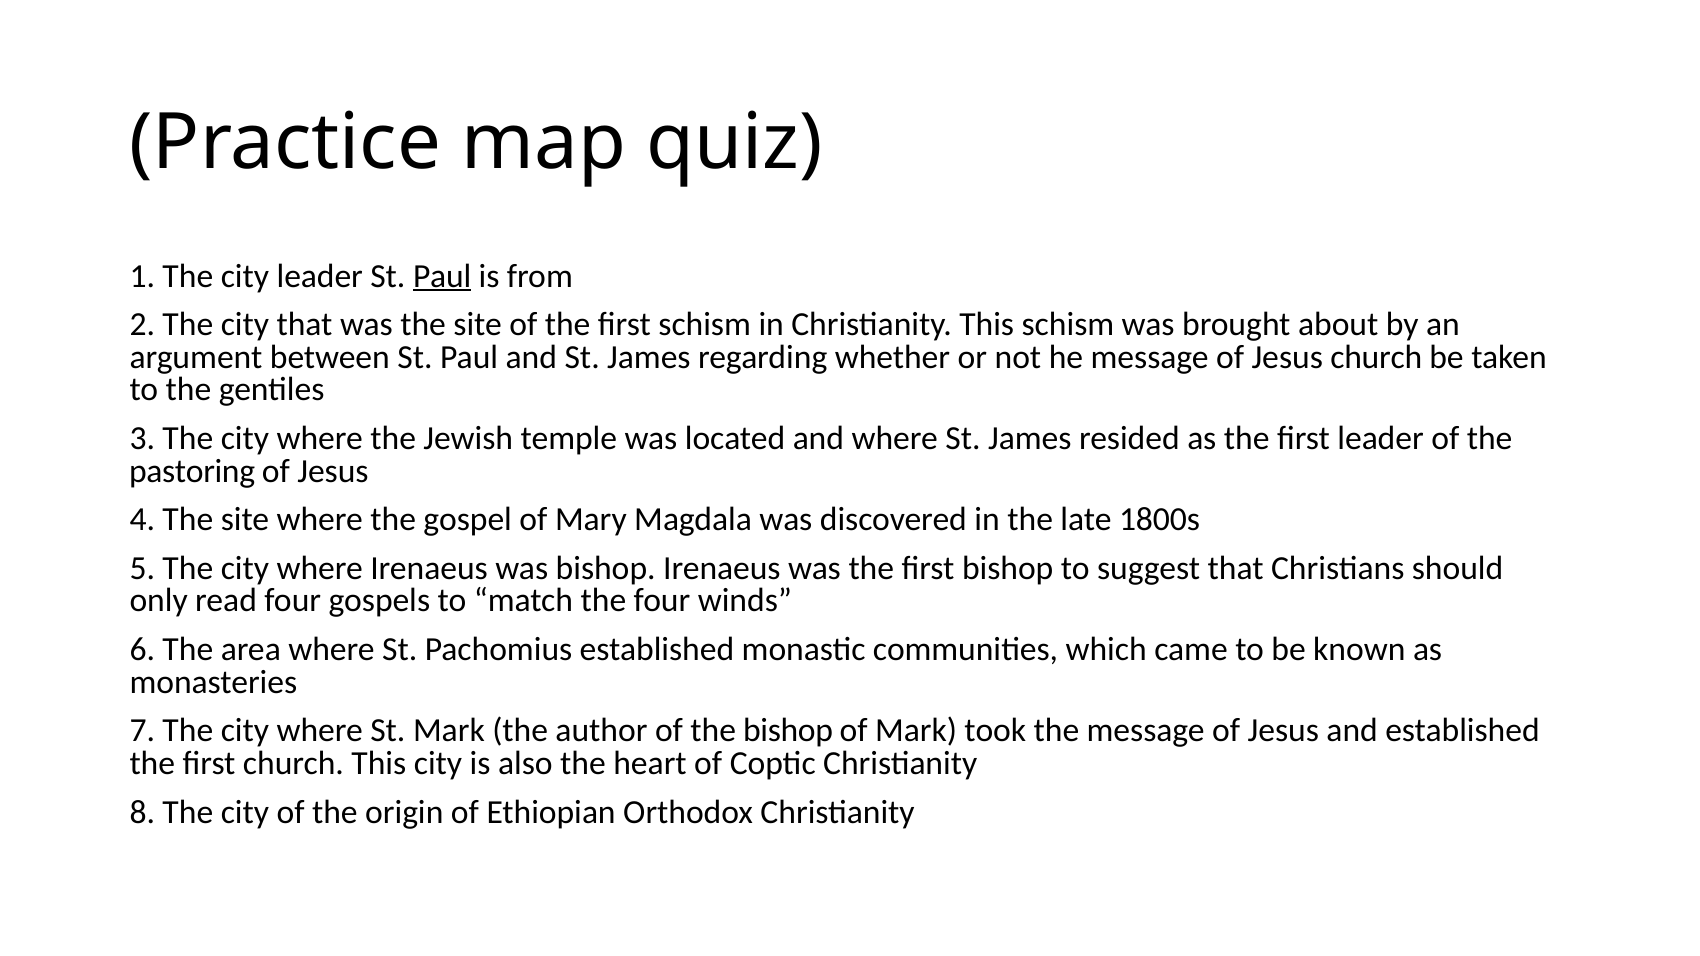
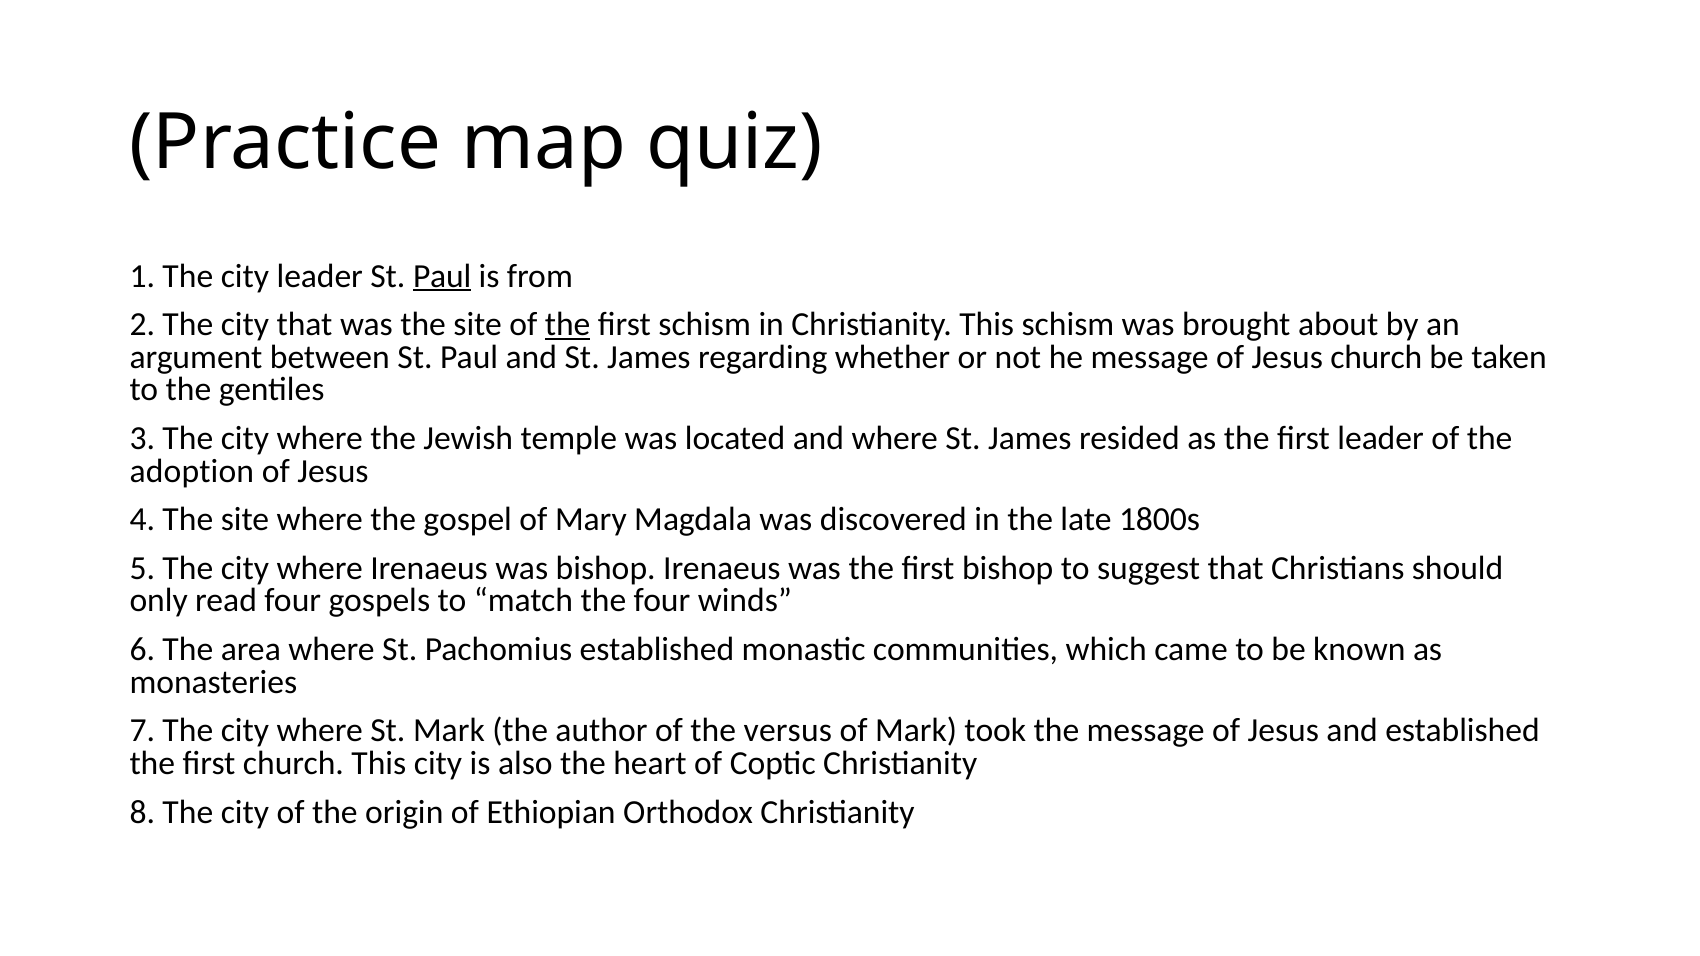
the at (568, 325) underline: none -> present
pastoring: pastoring -> adoption
the bishop: bishop -> versus
